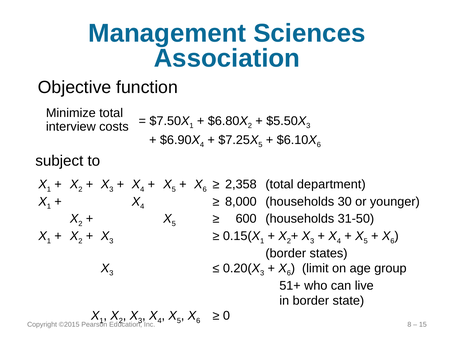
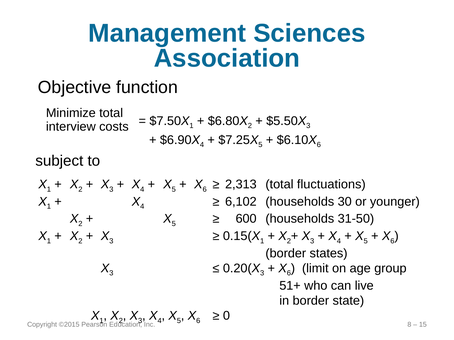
2,358: 2,358 -> 2,313
department: department -> fluctuations
8,000: 8,000 -> 6,102
